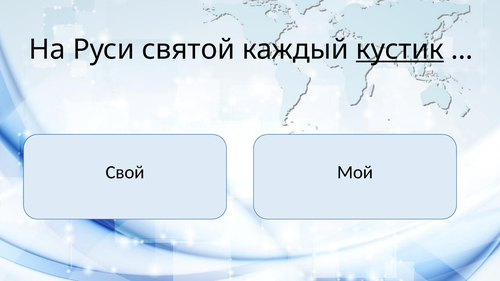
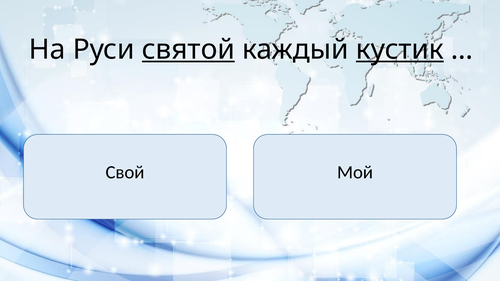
святой underline: none -> present
